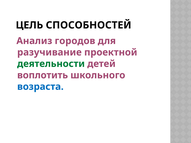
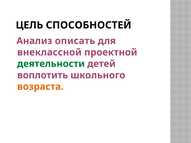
городов: городов -> описать
разучивание: разучивание -> внеклассной
возраста colour: blue -> orange
